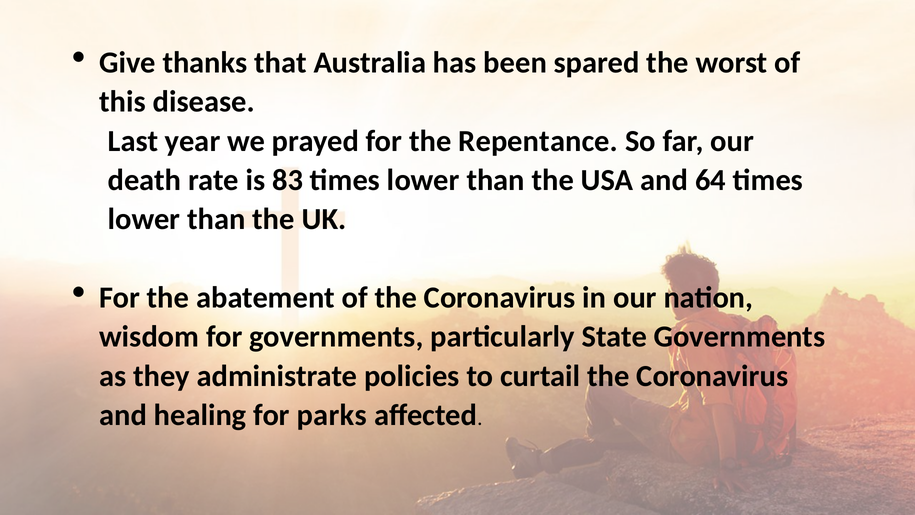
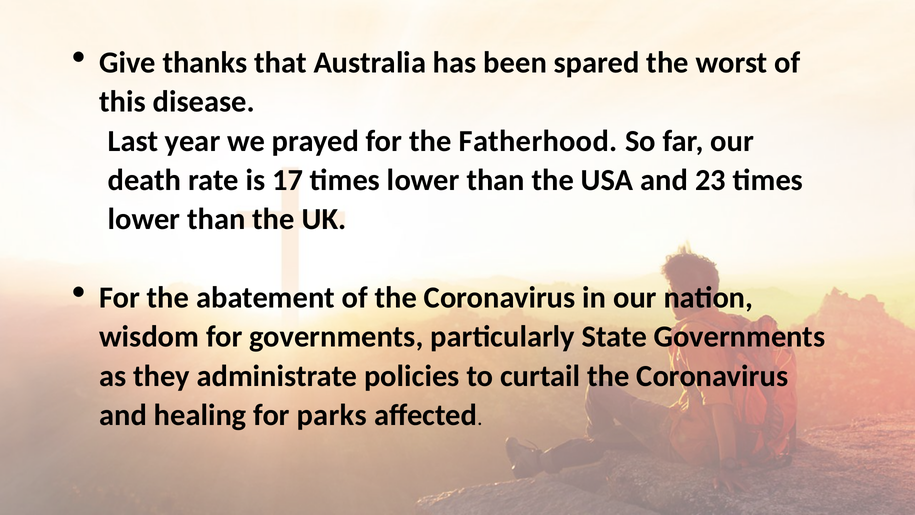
Repentance: Repentance -> Fatherhood
83: 83 -> 17
64: 64 -> 23
